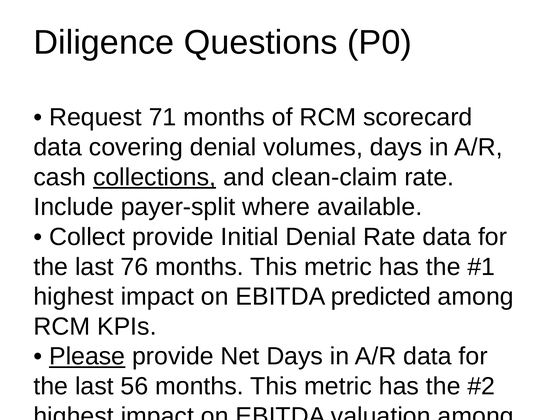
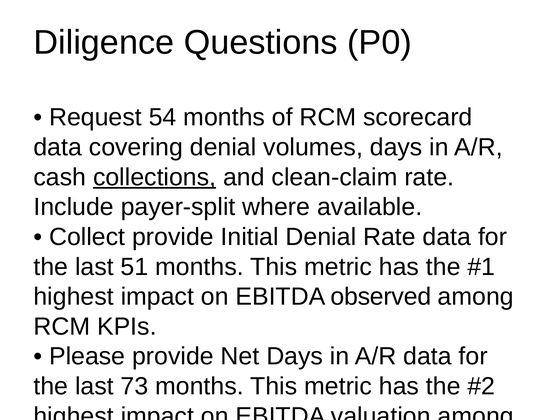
71: 71 -> 54
76: 76 -> 51
predicted: predicted -> observed
Please at (87, 356) underline: present -> none
56: 56 -> 73
